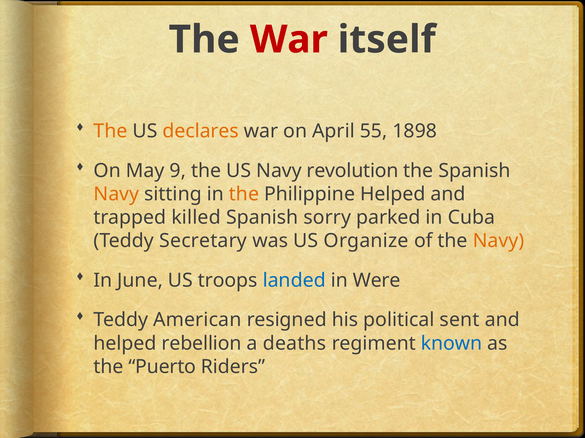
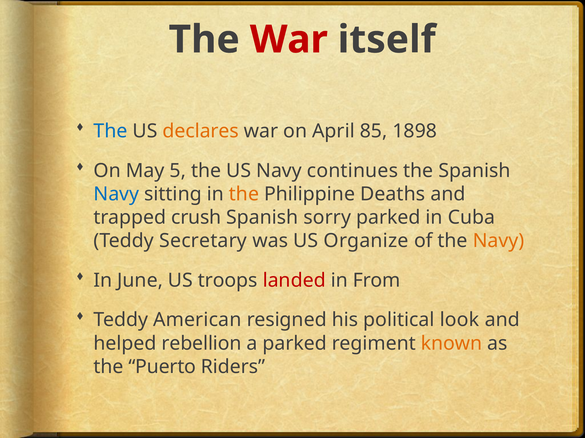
The at (111, 131) colour: orange -> blue
55: 55 -> 85
9: 9 -> 5
revolution: revolution -> continues
Navy at (116, 194) colour: orange -> blue
Philippine Helped: Helped -> Deaths
killed: killed -> crush
landed colour: blue -> red
Were: Were -> From
sent: sent -> look
a deaths: deaths -> parked
known colour: blue -> orange
